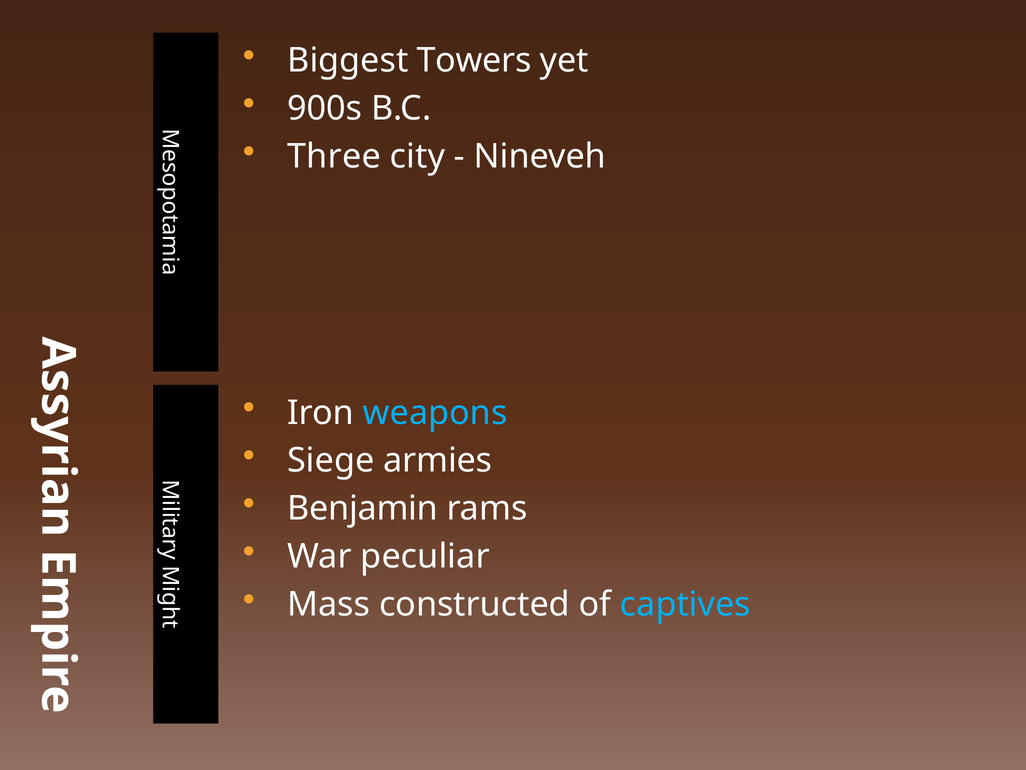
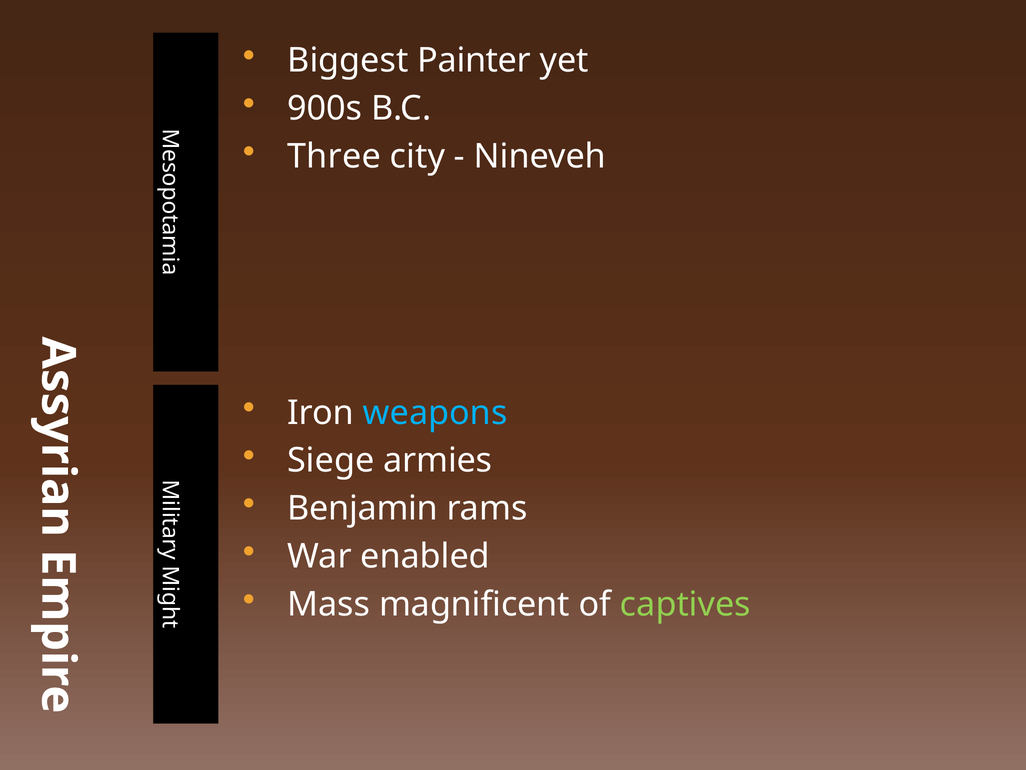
Towers: Towers -> Painter
peculiar: peculiar -> enabled
constructed: constructed -> magnificent
captives colour: light blue -> light green
